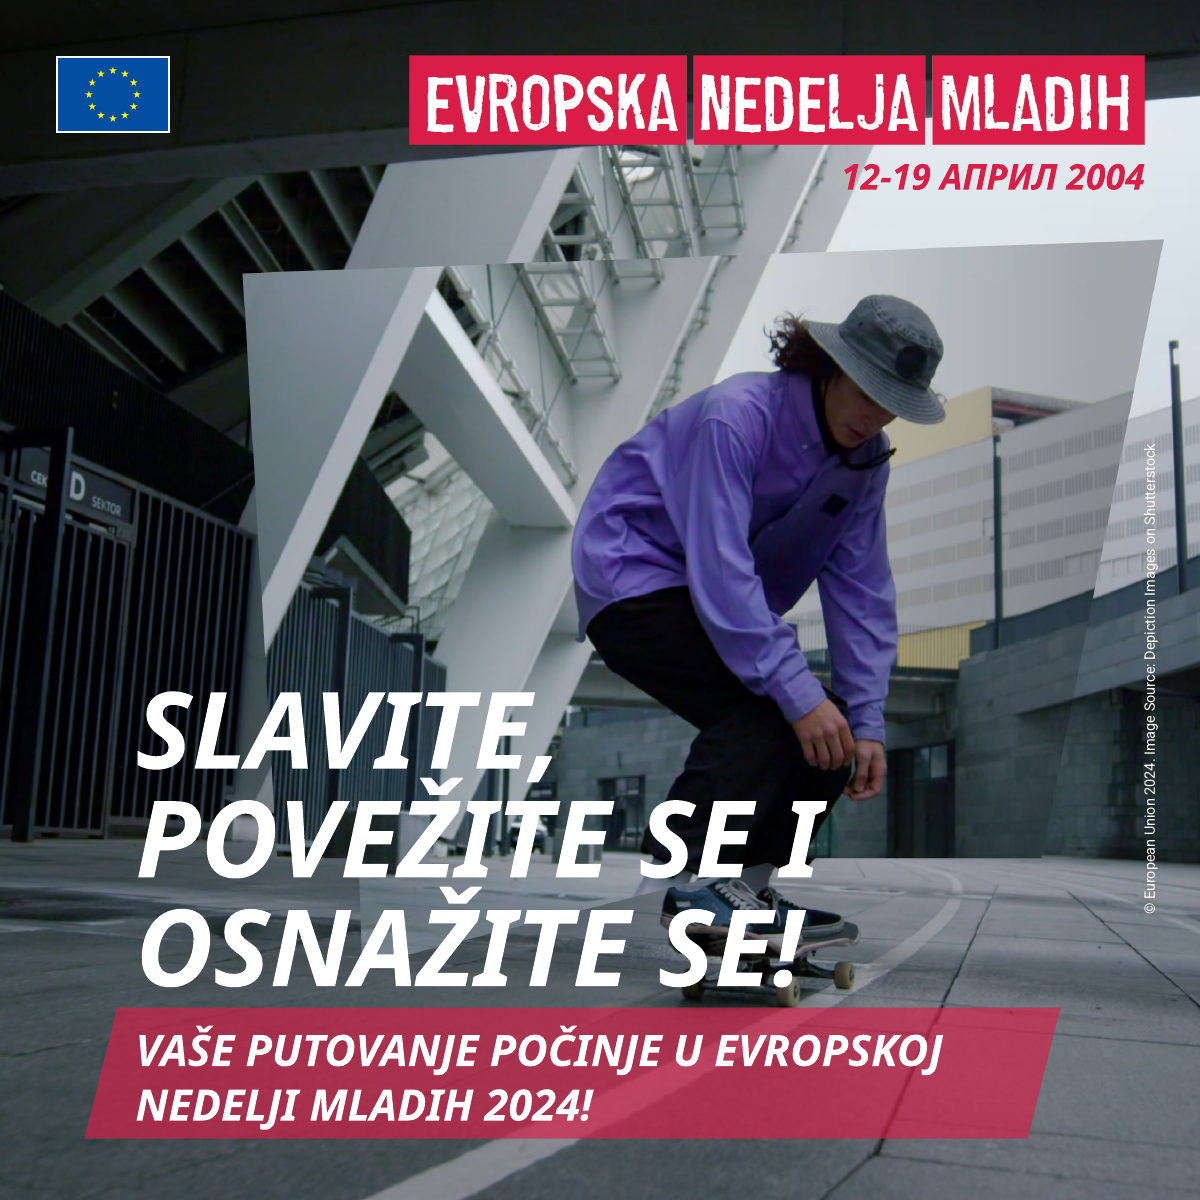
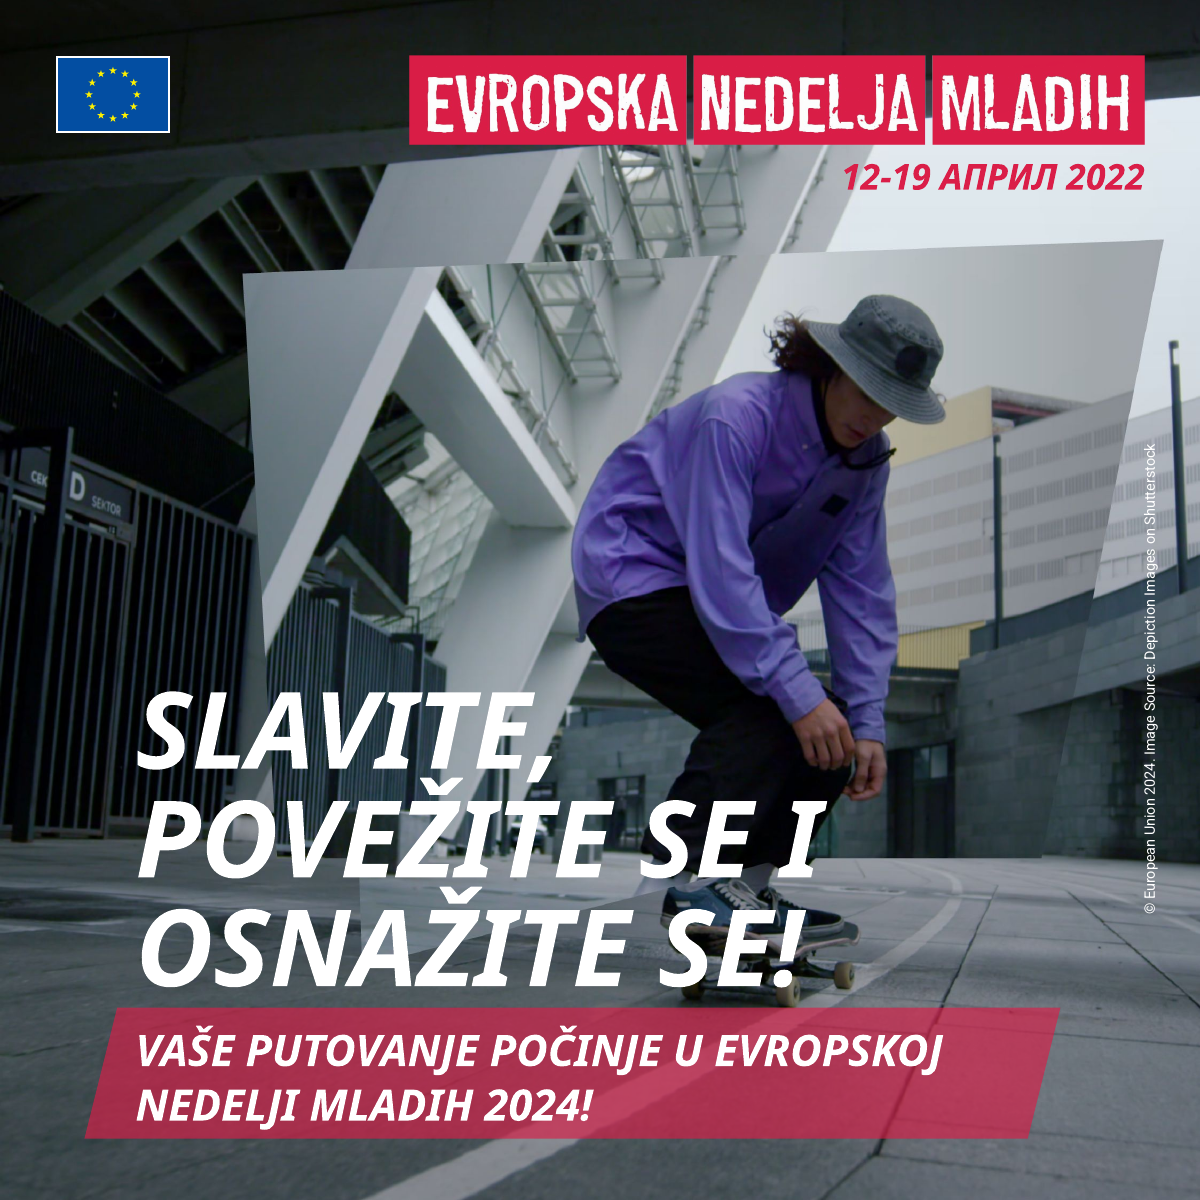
2004: 2004 -> 2022
